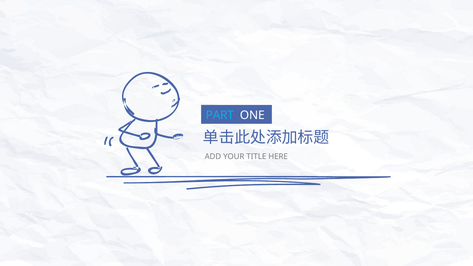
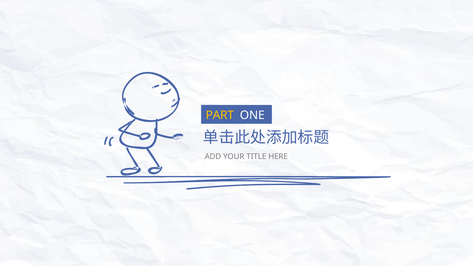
PART colour: light blue -> yellow
